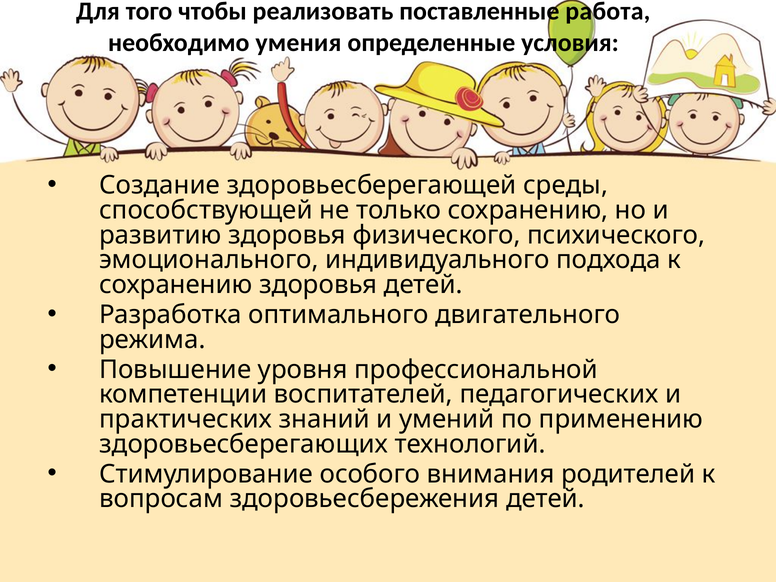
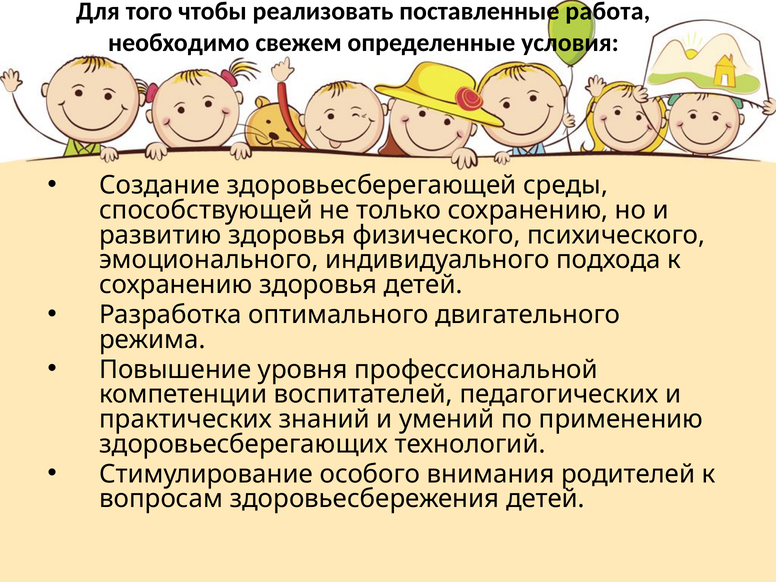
умения: умения -> свежем
